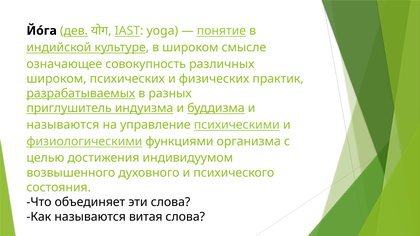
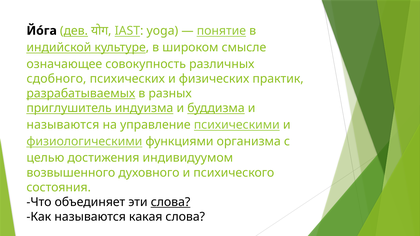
широком at (57, 79): широком -> сдобного
слова at (171, 202) underline: none -> present
витая: витая -> какая
